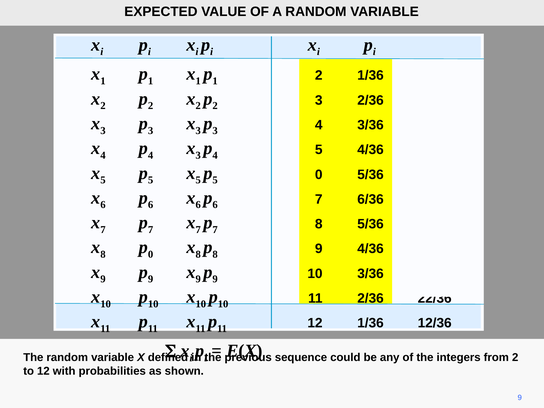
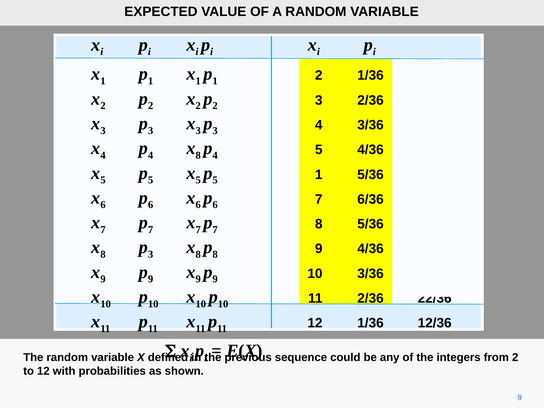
4 x 3: 3 -> 8
5 0: 0 -> 1
0 at (151, 254): 0 -> 3
